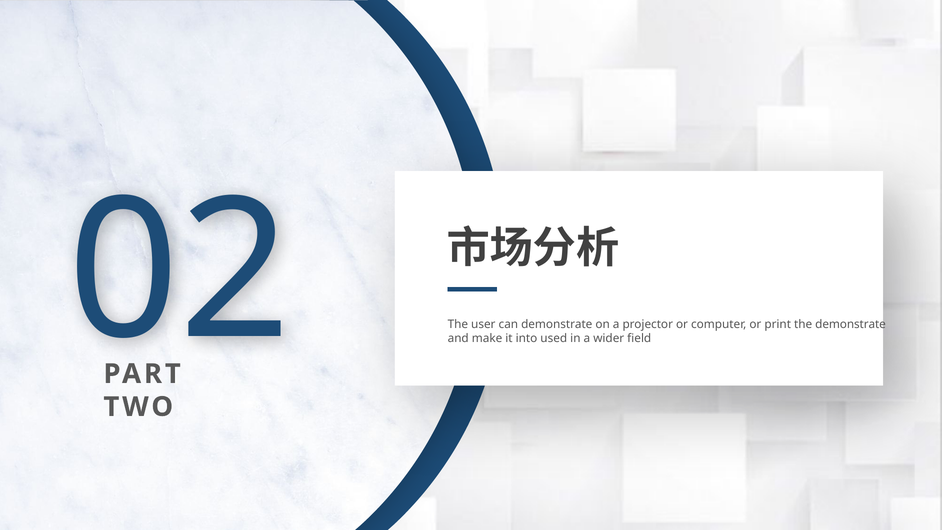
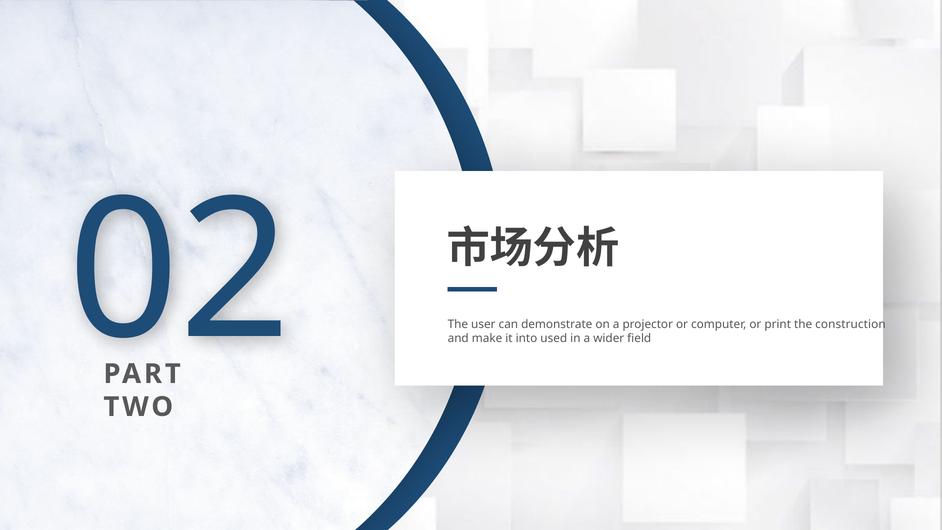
the demonstrate: demonstrate -> construction
